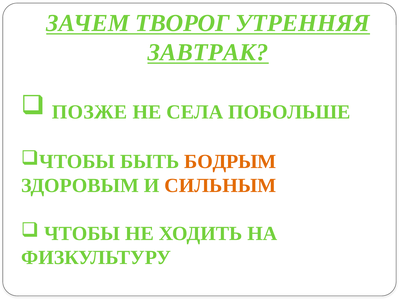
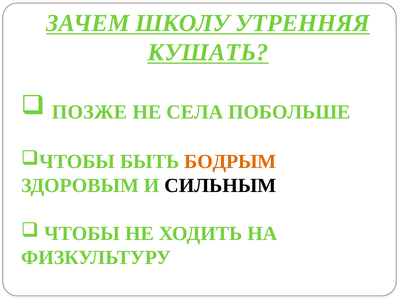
ТВОРОГ: ТВОРОГ -> ШКОЛУ
ЗАВТРАК: ЗАВТРАК -> КУШАТЬ
СИЛЬНЫМ colour: orange -> black
